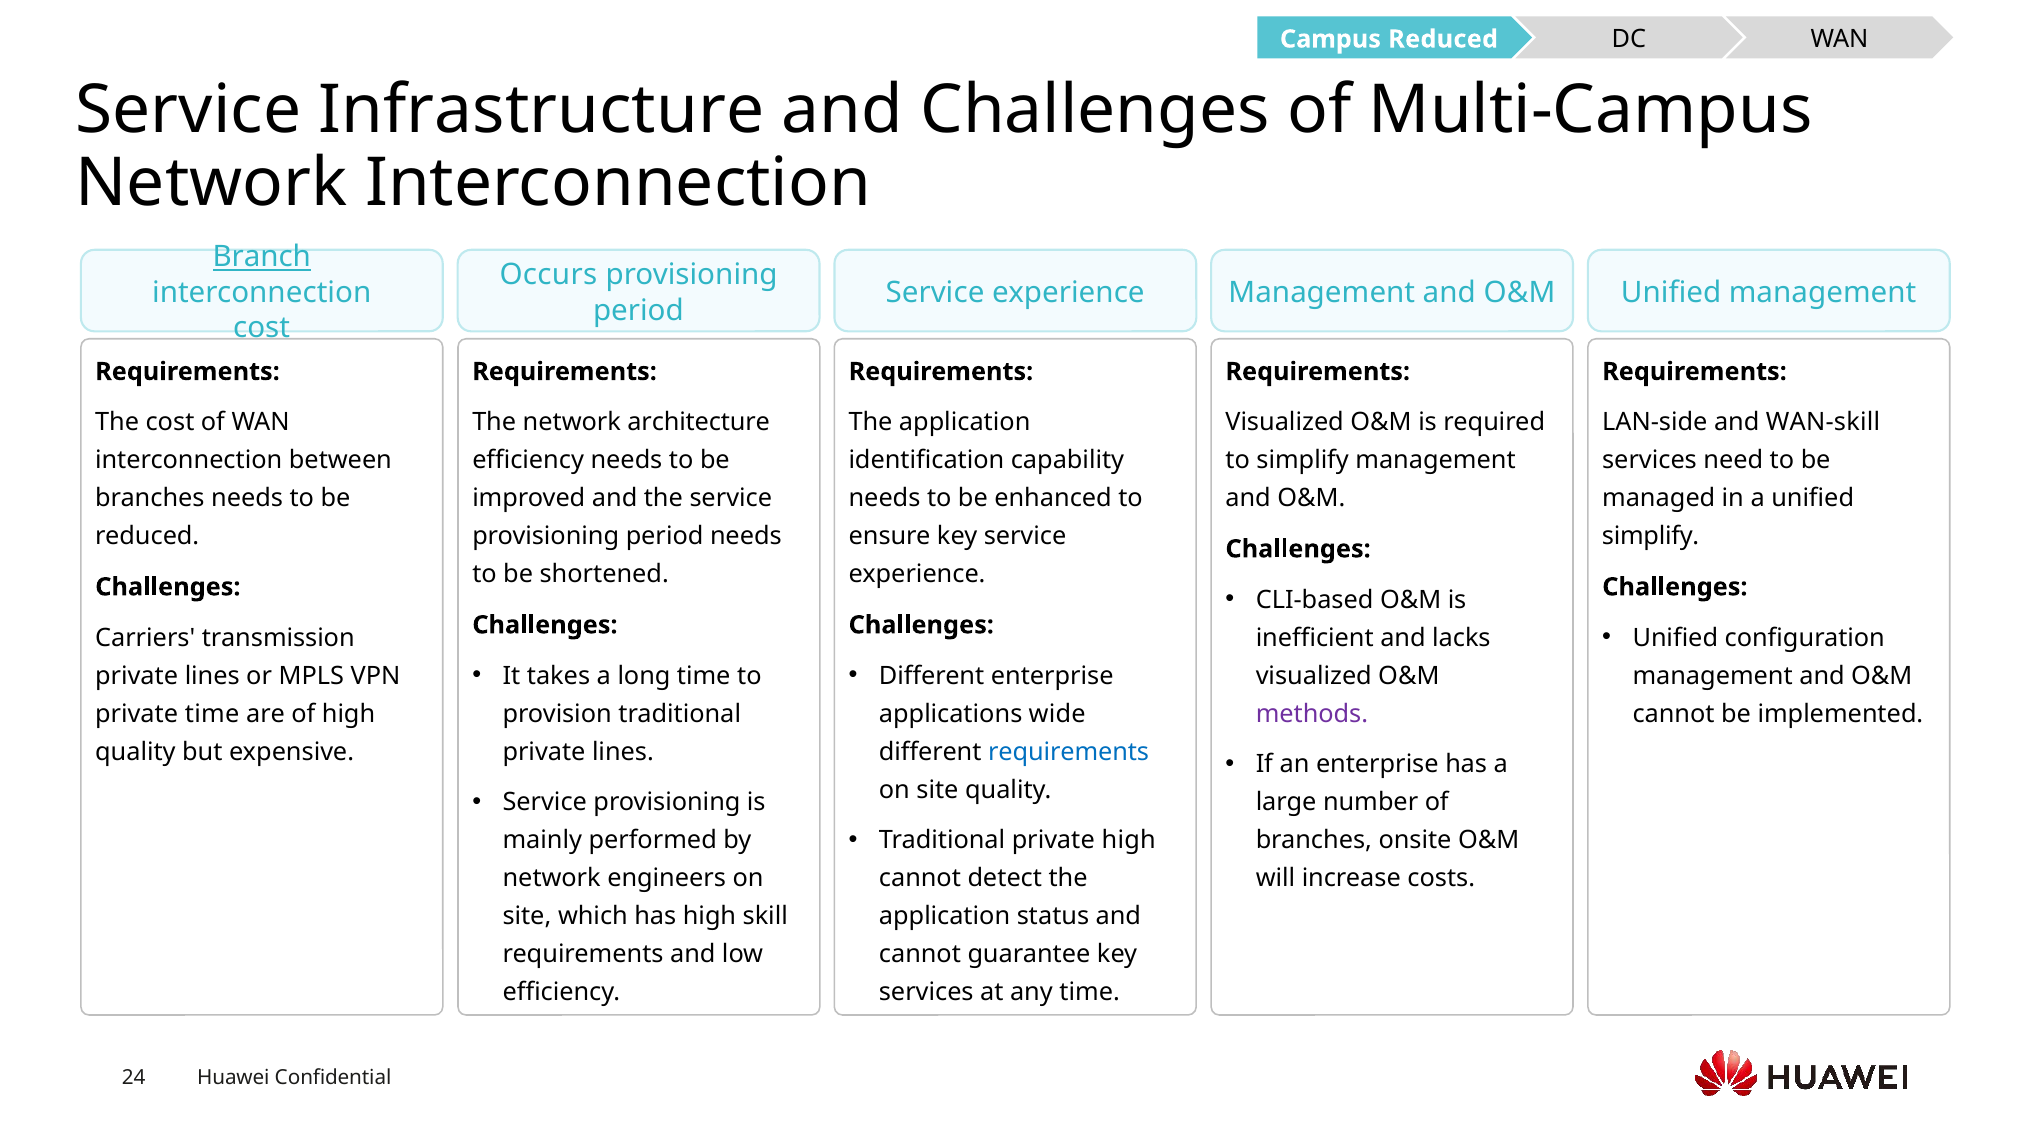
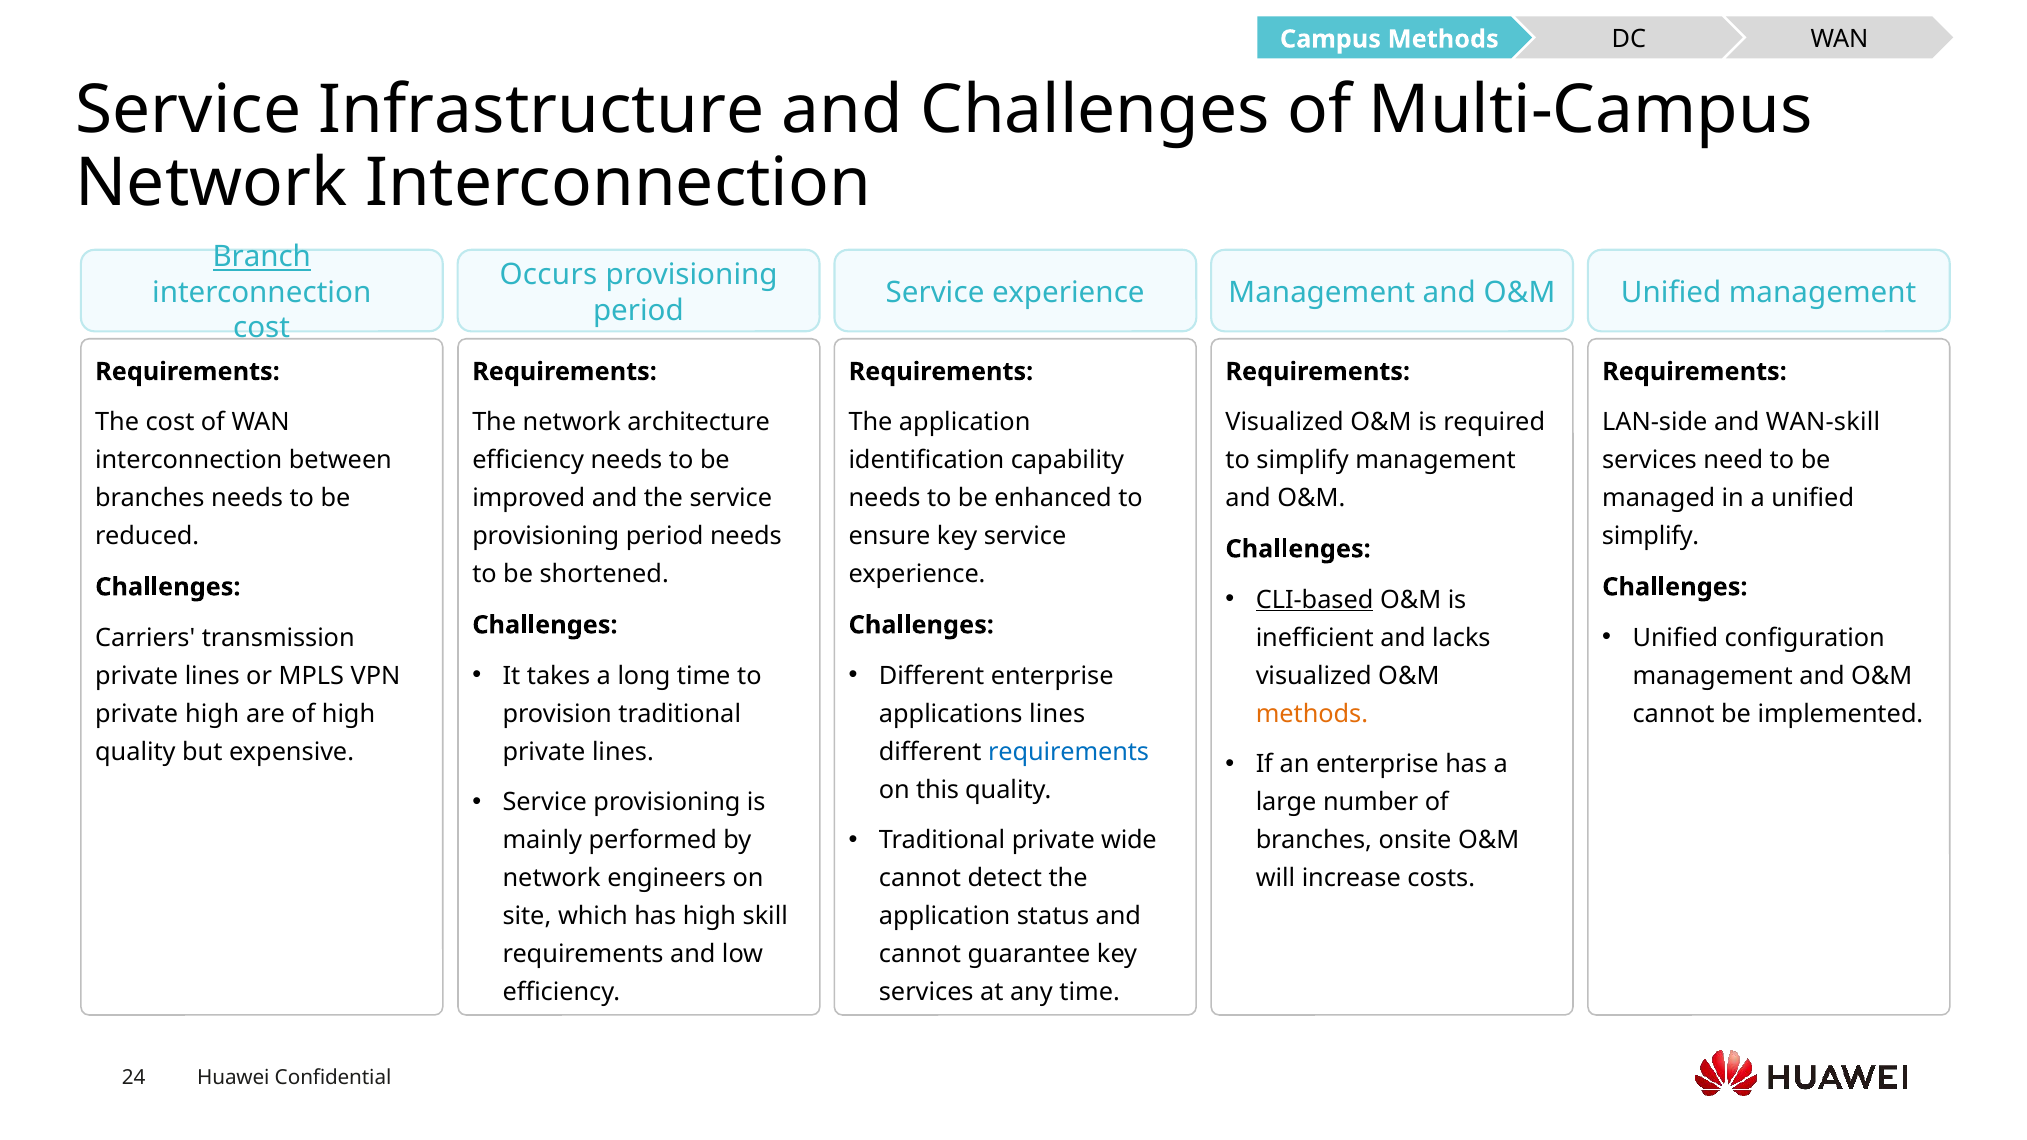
Campus Reduced: Reduced -> Methods
CLI-based underline: none -> present
private time: time -> high
applications wide: wide -> lines
methods at (1312, 714) colour: purple -> orange
site at (937, 790): site -> this
private high: high -> wide
